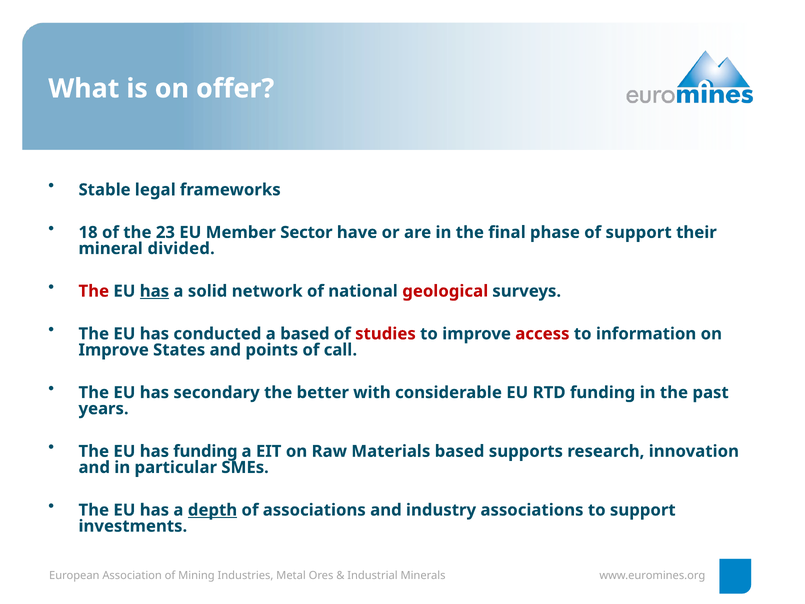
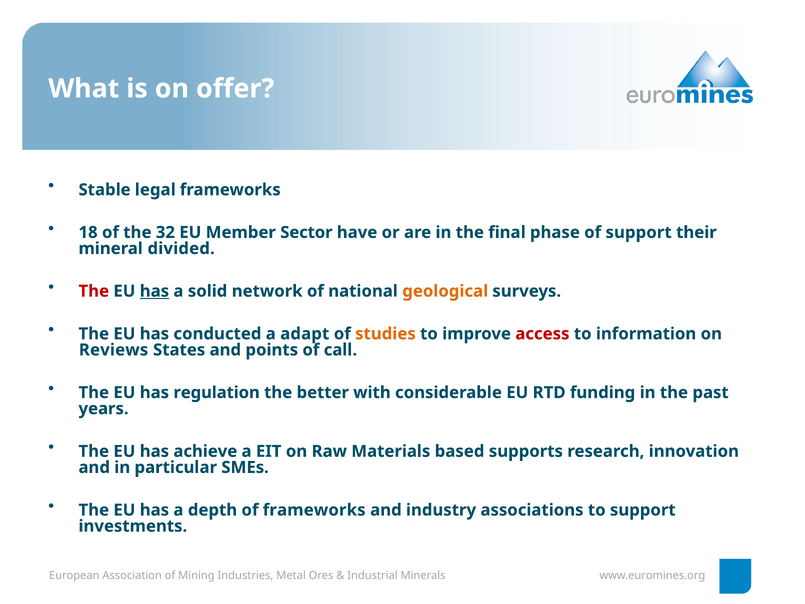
23: 23 -> 32
geological colour: red -> orange
a based: based -> adapt
studies colour: red -> orange
Improve at (114, 350): Improve -> Reviews
secondary: secondary -> regulation
has funding: funding -> achieve
depth underline: present -> none
of associations: associations -> frameworks
